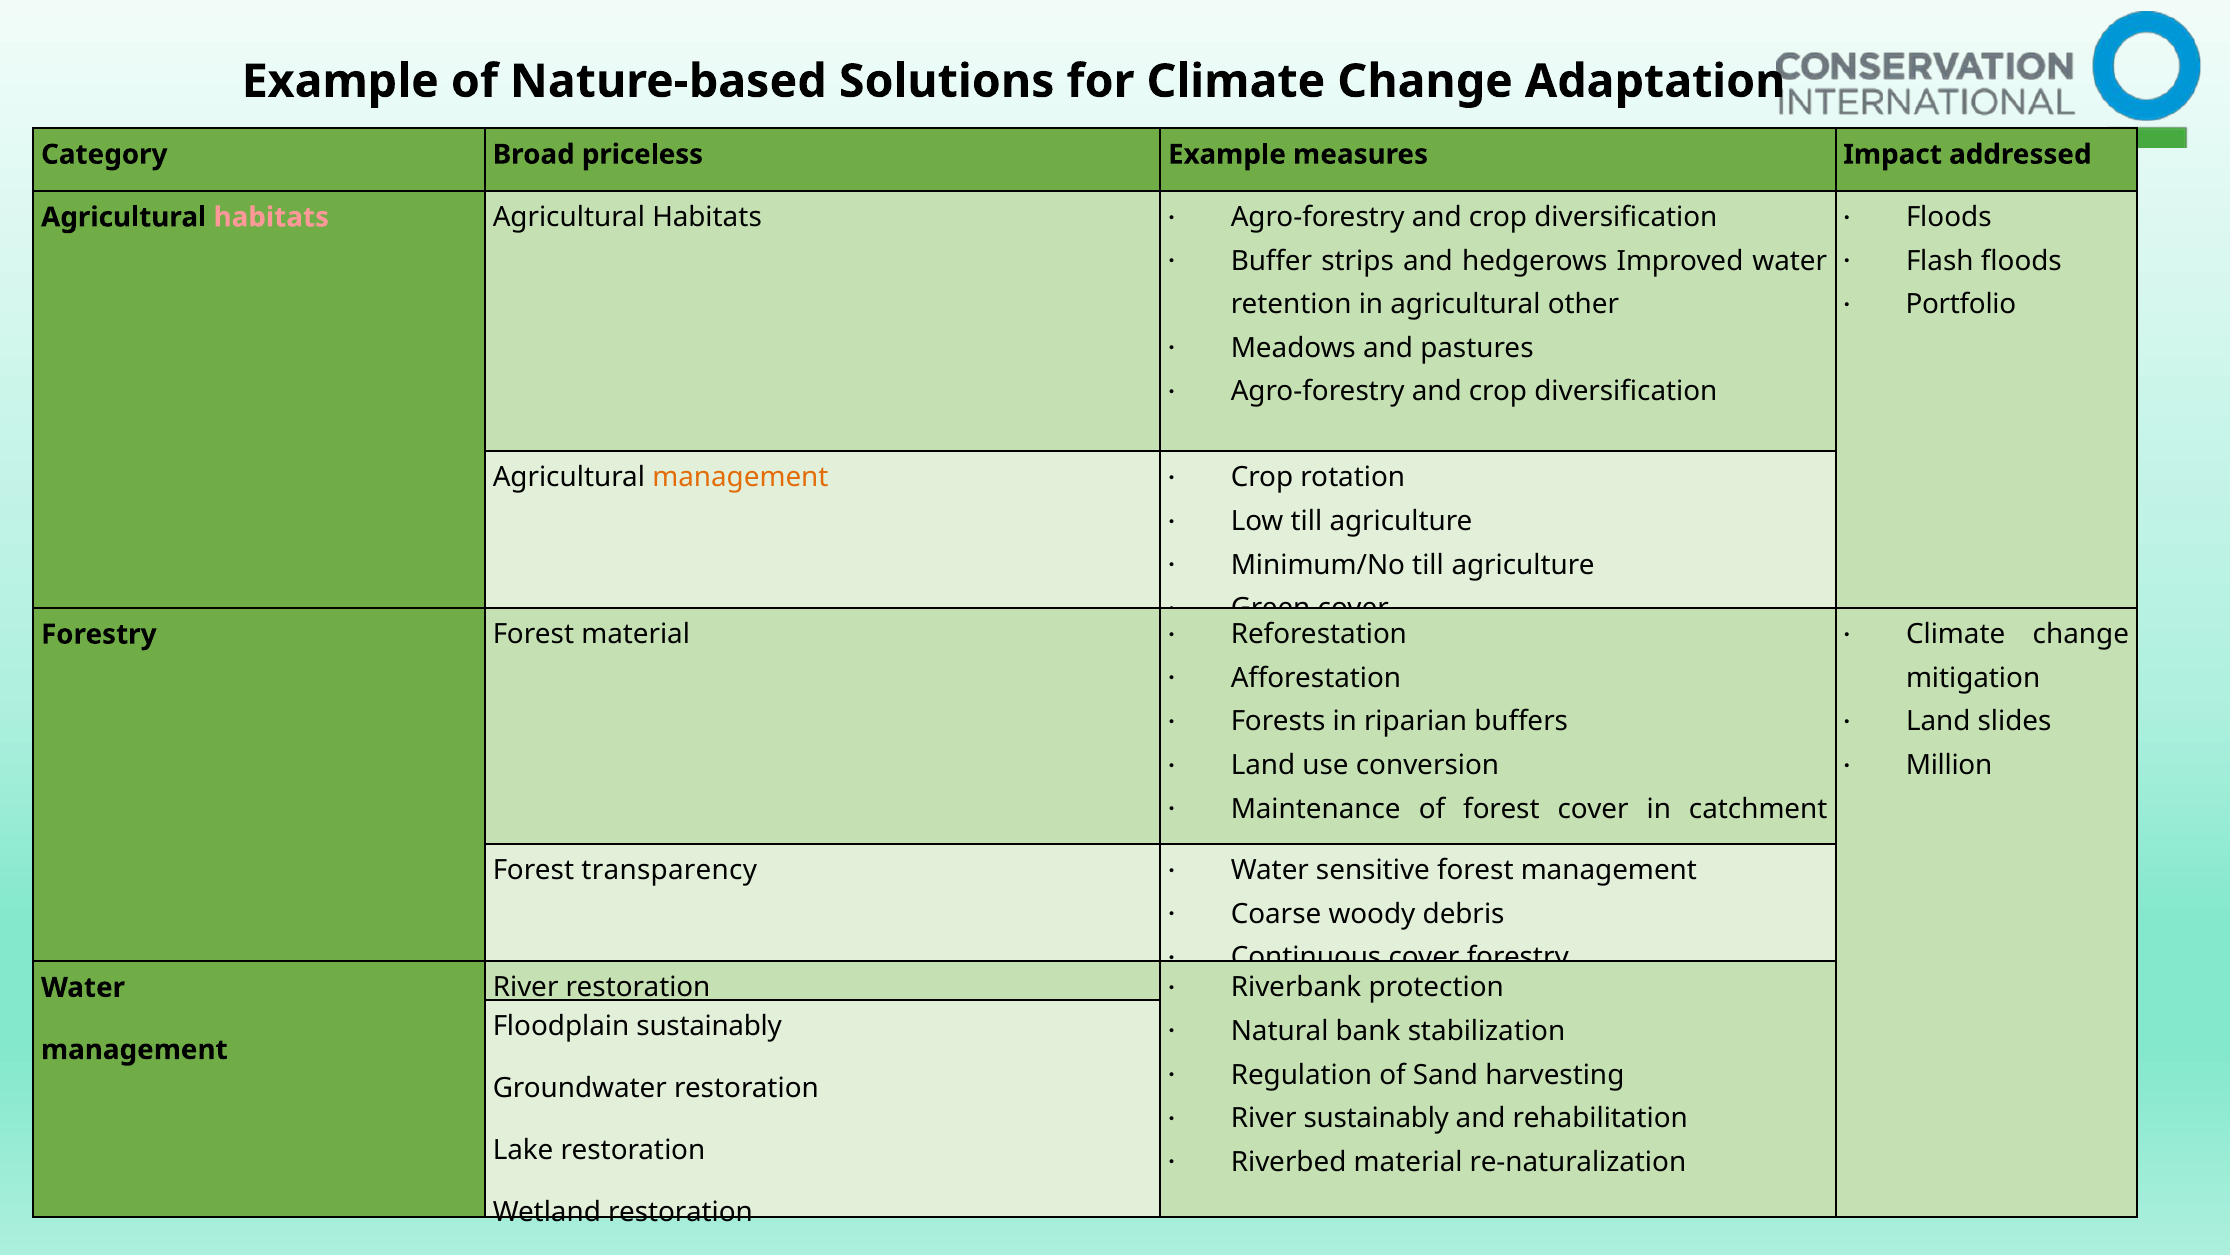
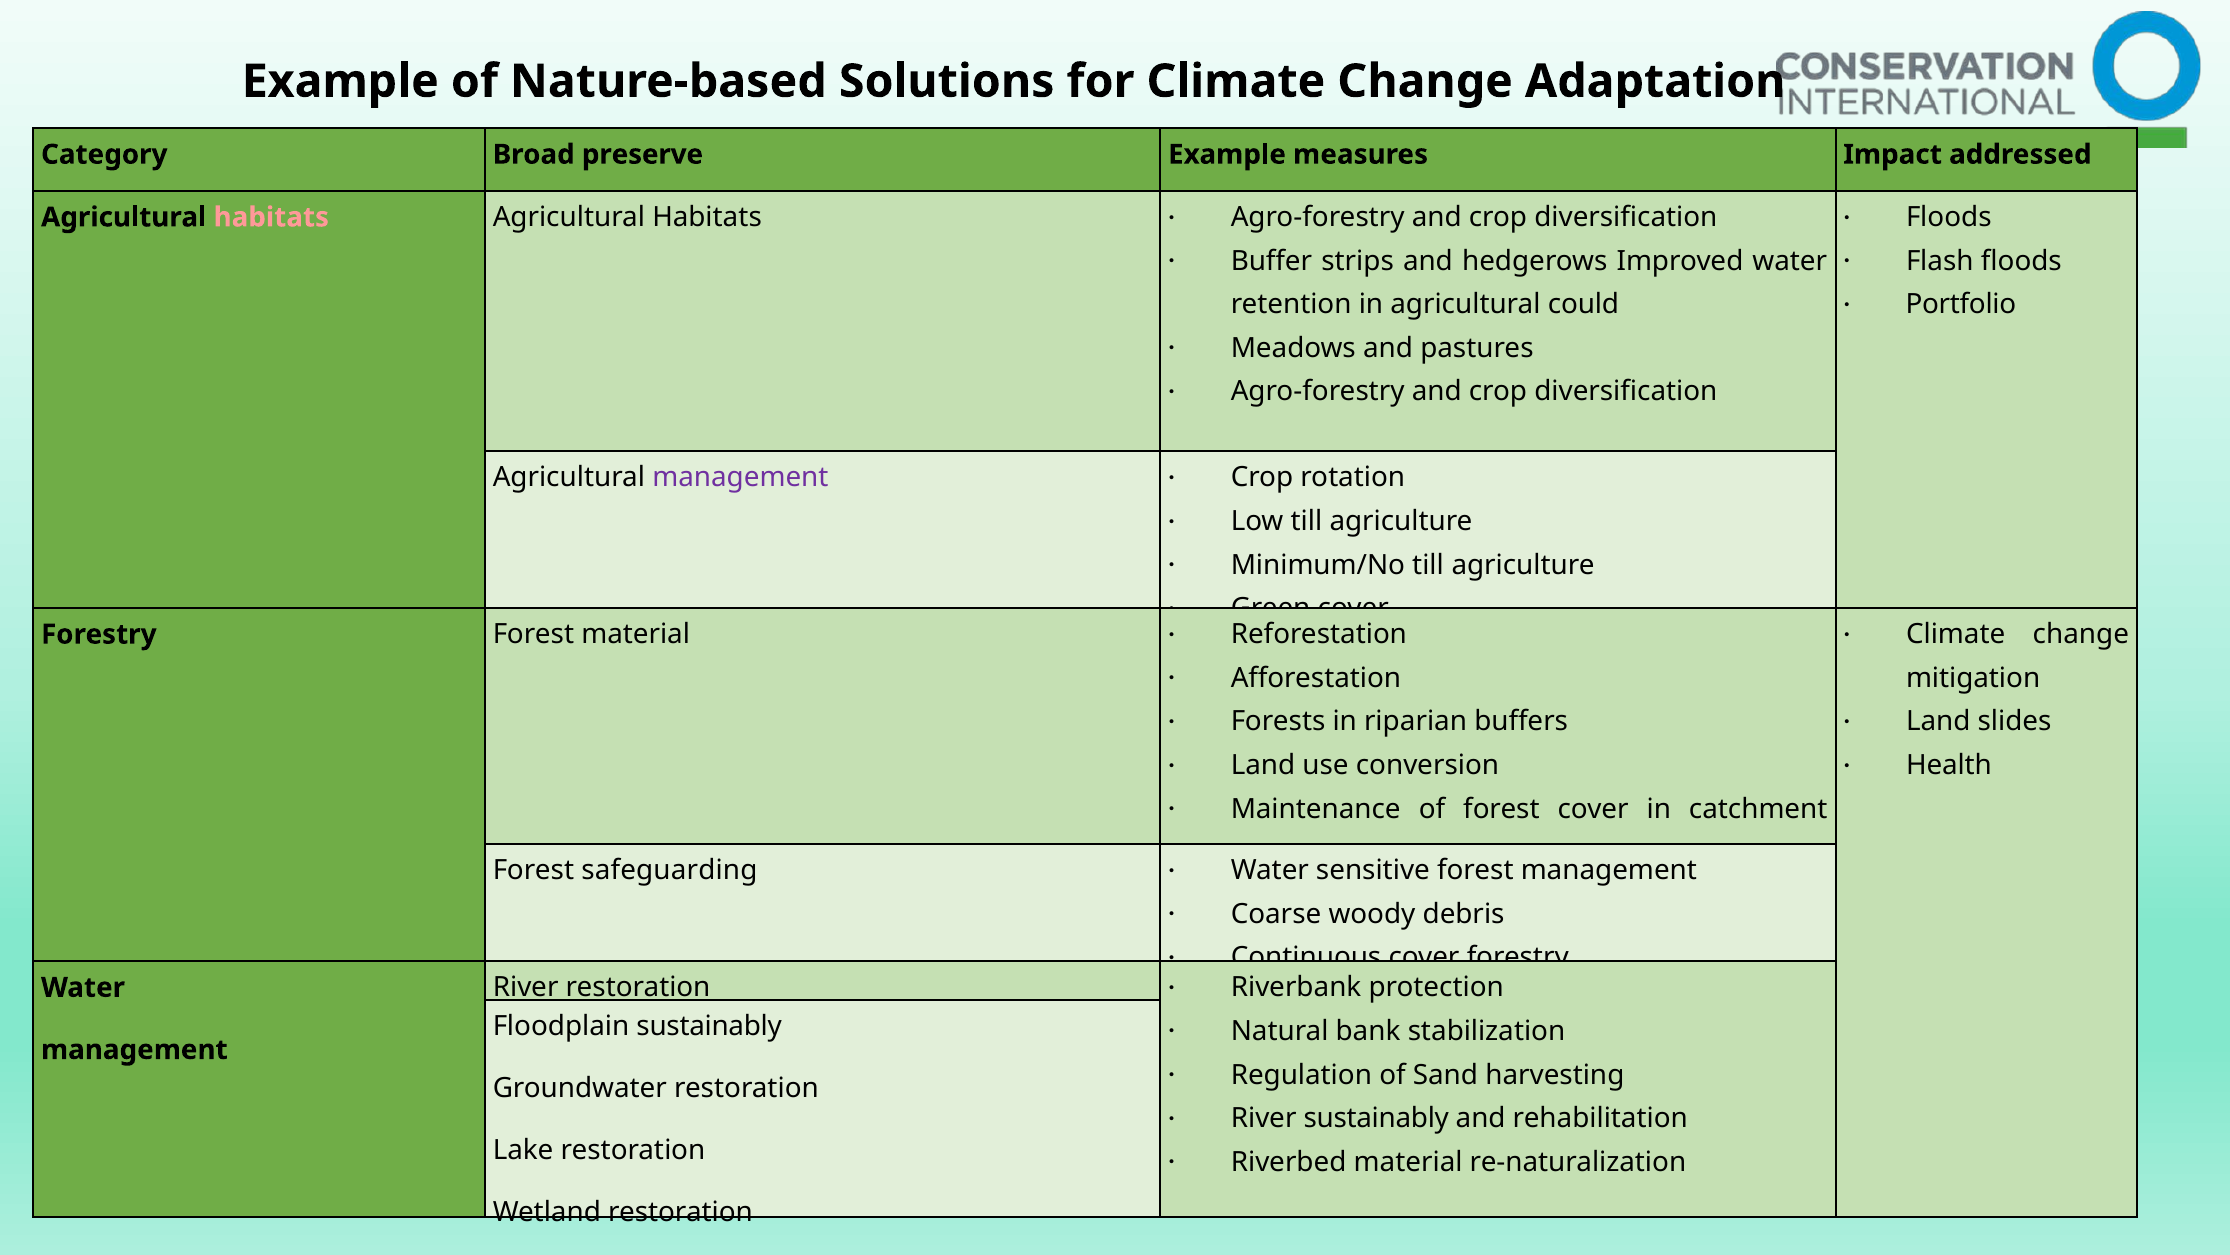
priceless: priceless -> preserve
other: other -> could
management at (740, 477) colour: orange -> purple
Million: Million -> Health
transparency: transparency -> safeguarding
